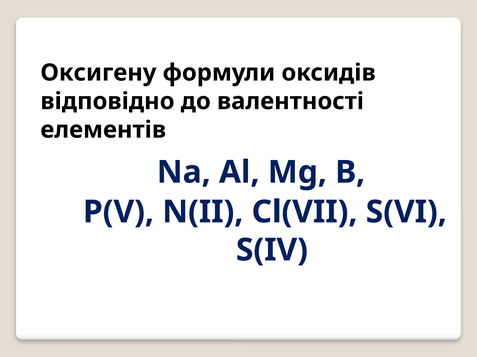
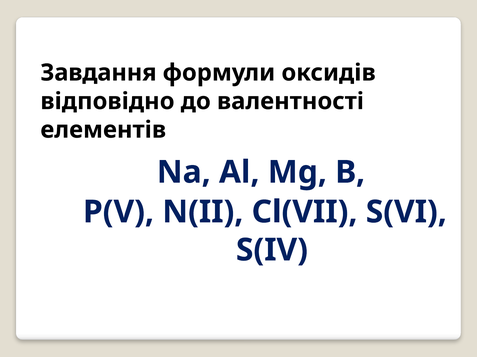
Оксигену: Оксигену -> Завдання
